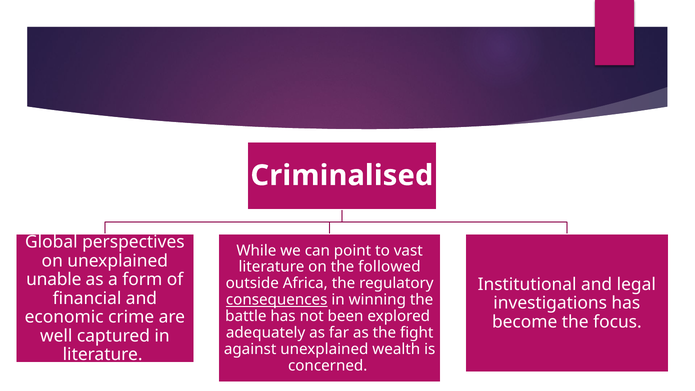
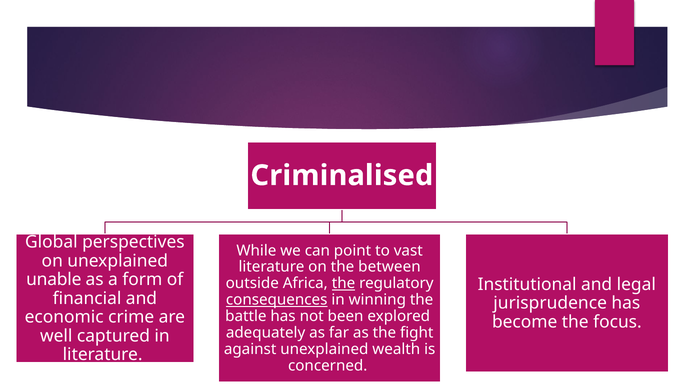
followed: followed -> between
the at (343, 283) underline: none -> present
investigations: investigations -> jurisprudence
